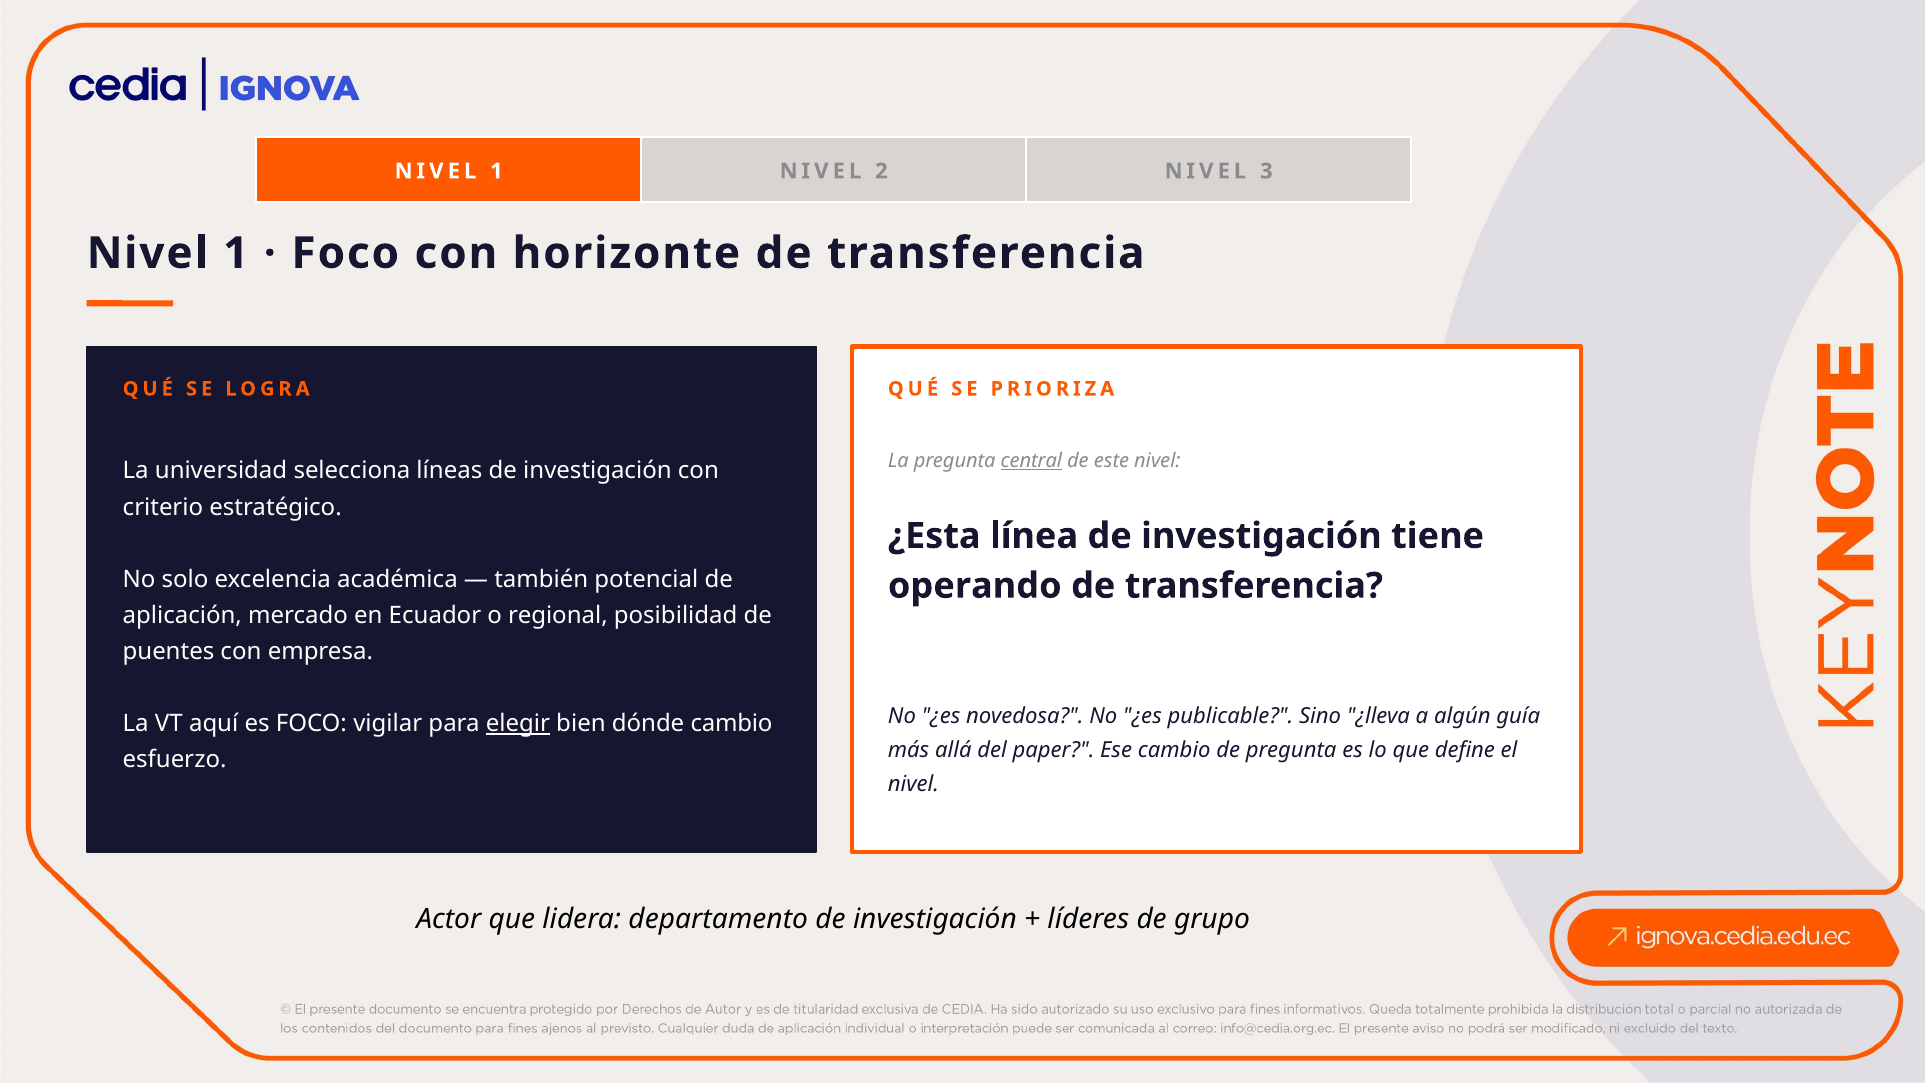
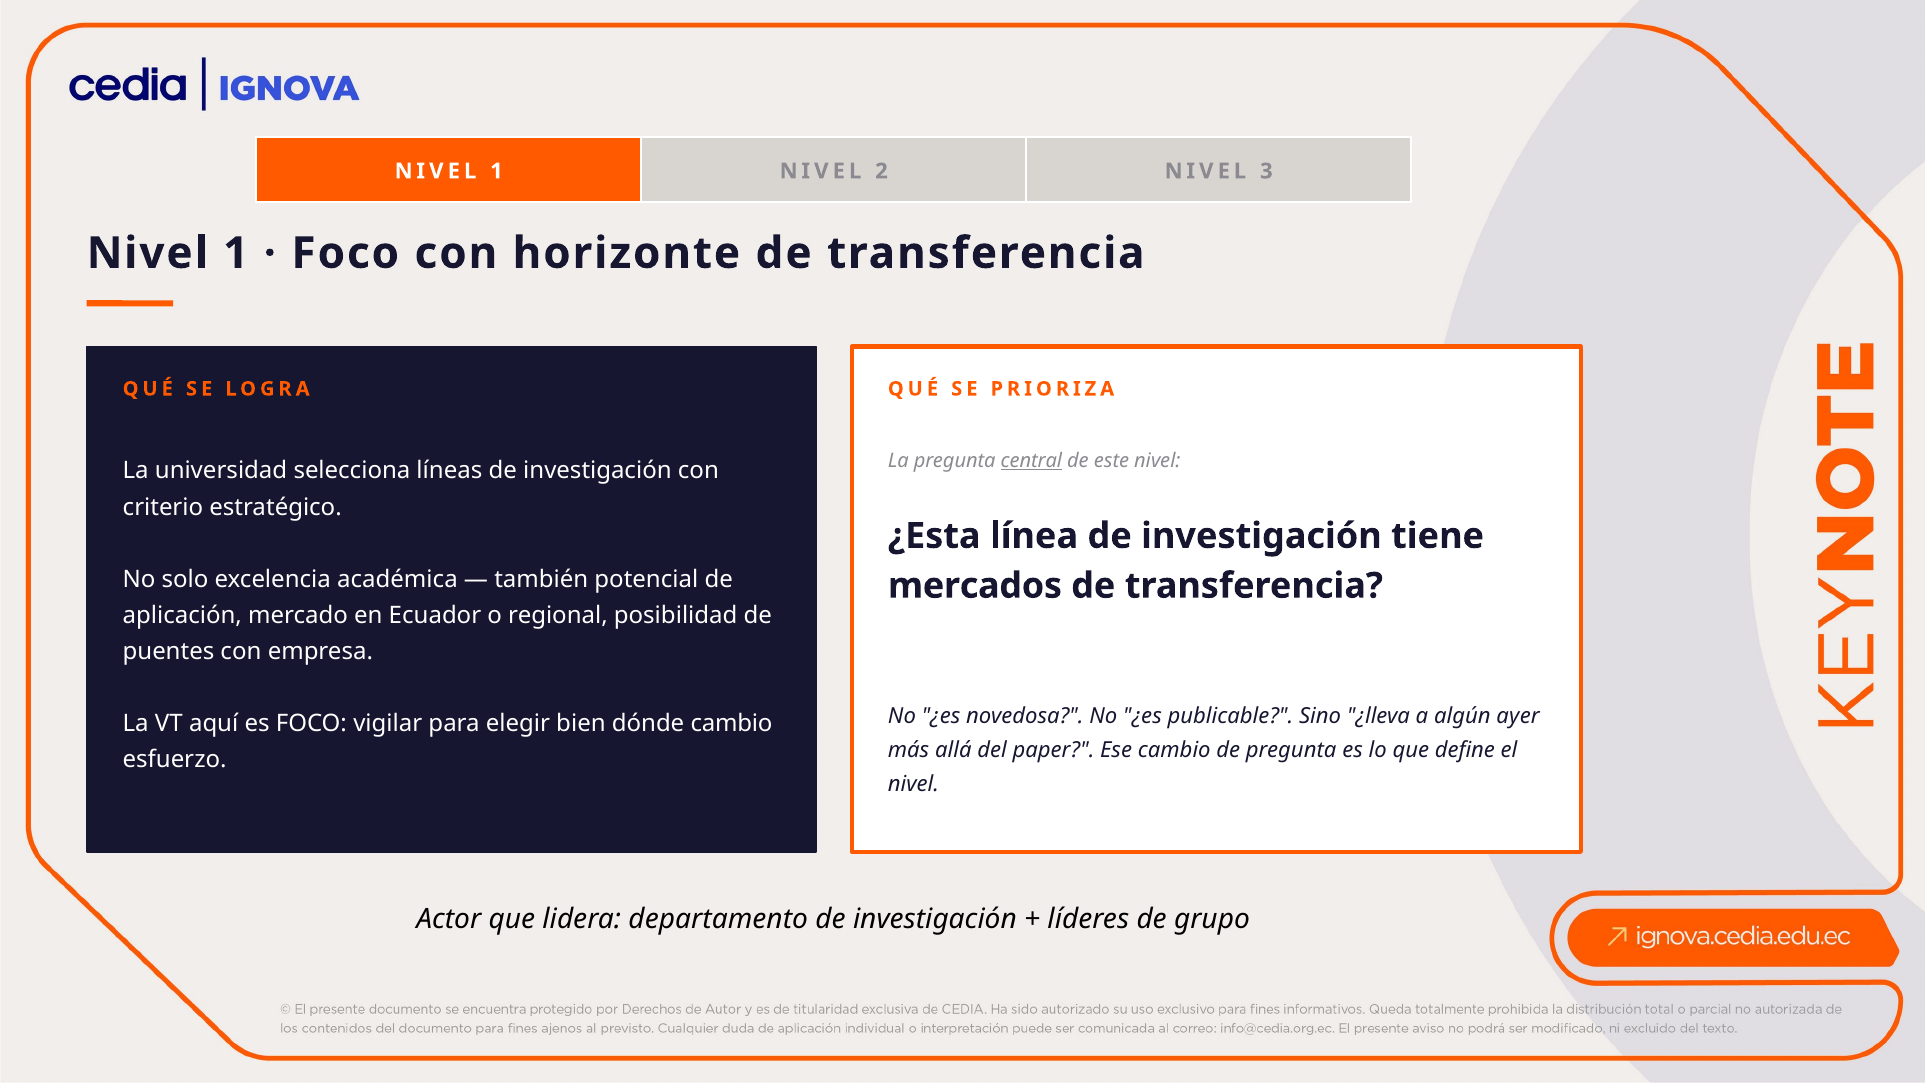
operando: operando -> mercados
guía: guía -> ayer
elegir underline: present -> none
